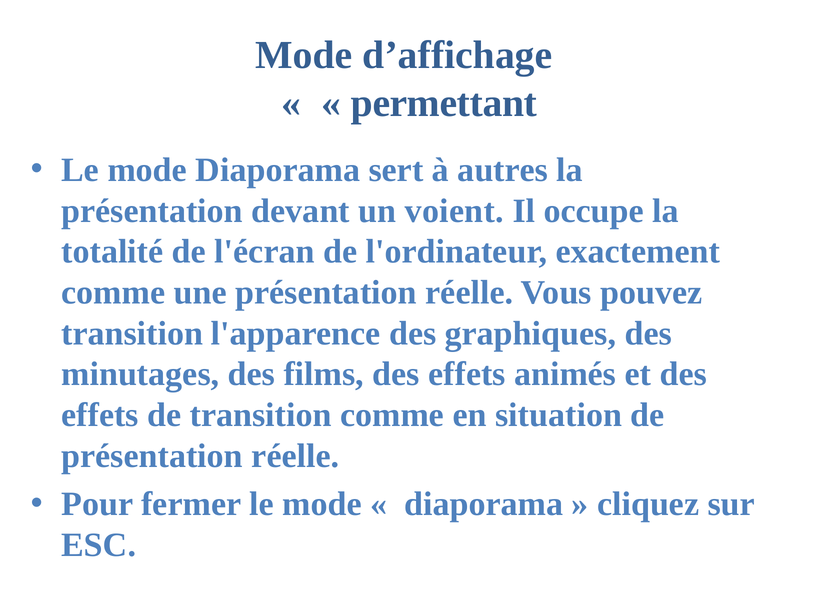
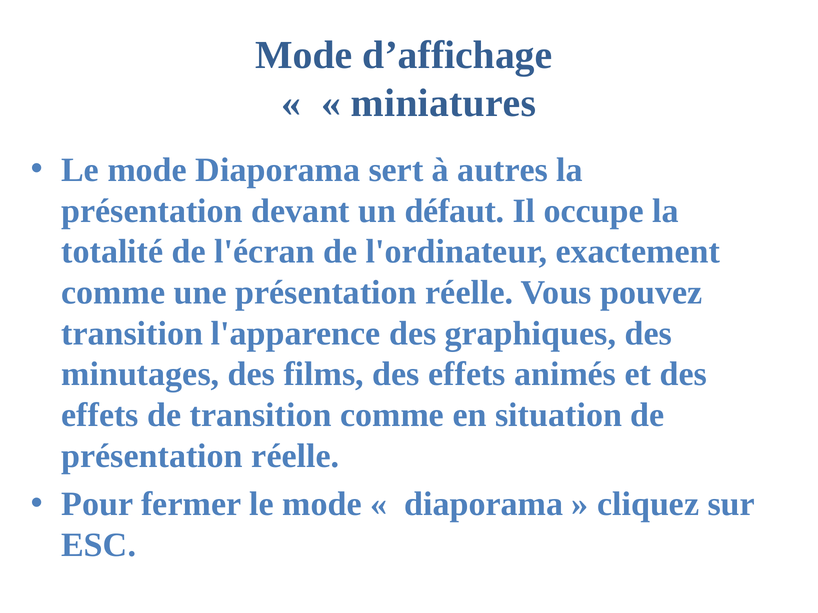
permettant: permettant -> miniatures
voient: voient -> défaut
